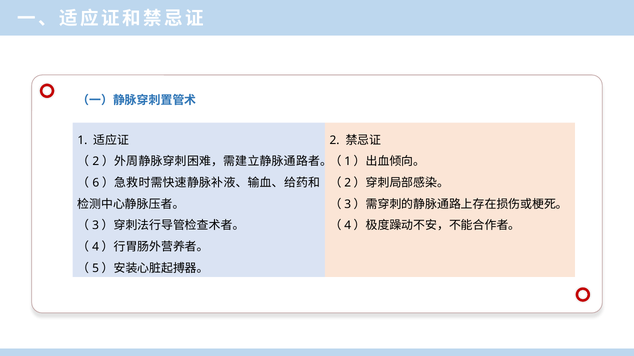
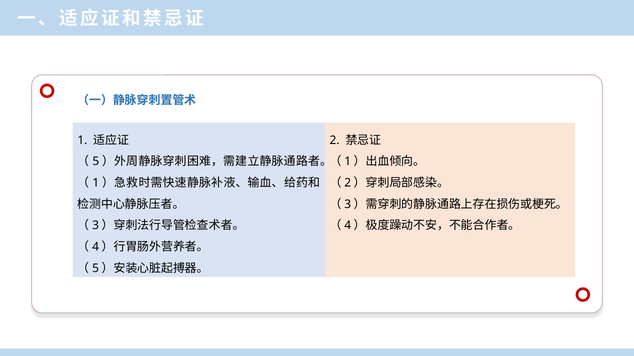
2 at (96, 162): 2 -> 5
6 at (96, 183): 6 -> 1
